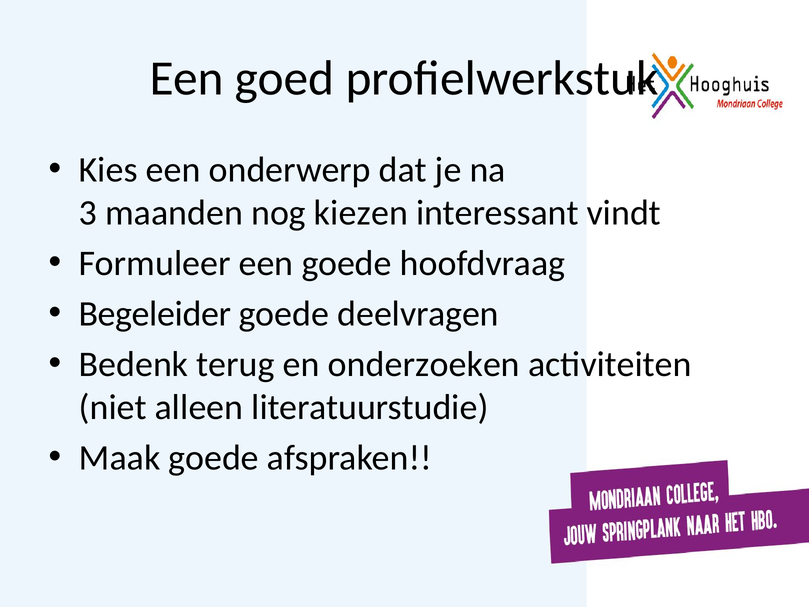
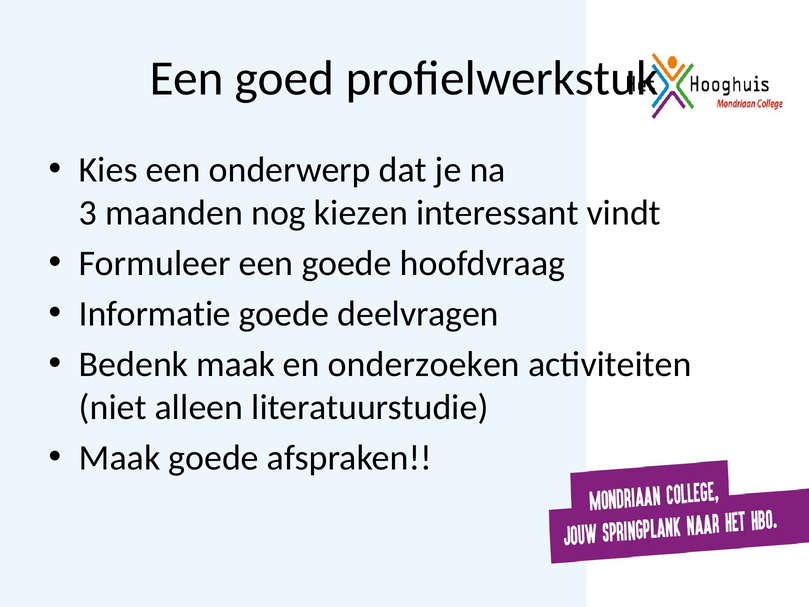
Begeleider: Begeleider -> Informatie
Bedenk terug: terug -> maak
